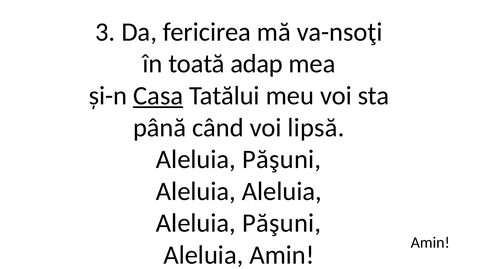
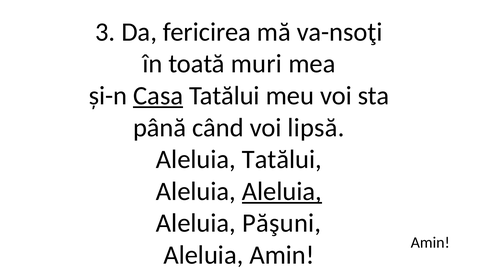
adap: adap -> muri
Păşuni at (282, 159): Păşuni -> Tatălui
Aleluia at (282, 191) underline: none -> present
